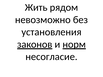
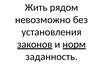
несогласие: несогласие -> заданность
